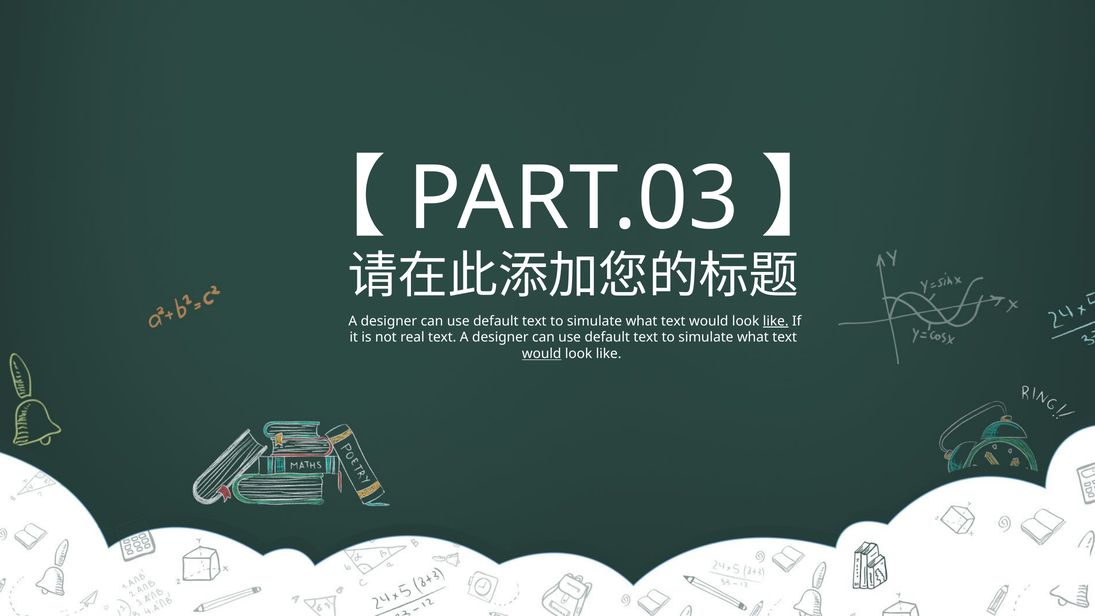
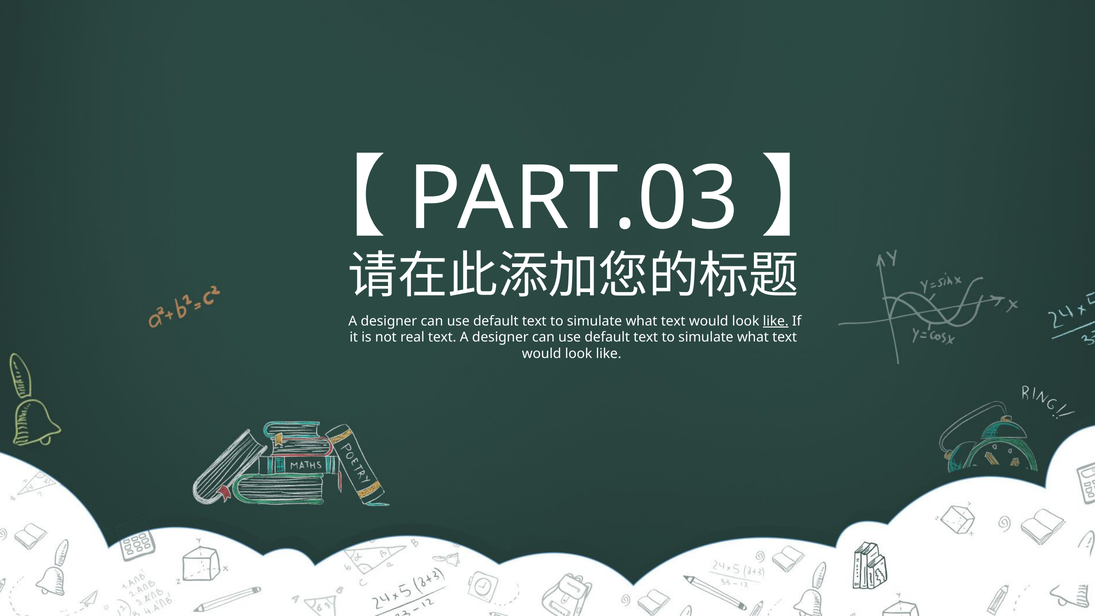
would at (542, 354) underline: present -> none
